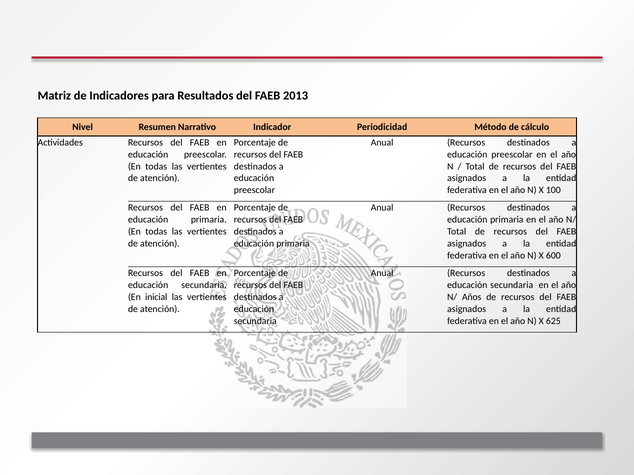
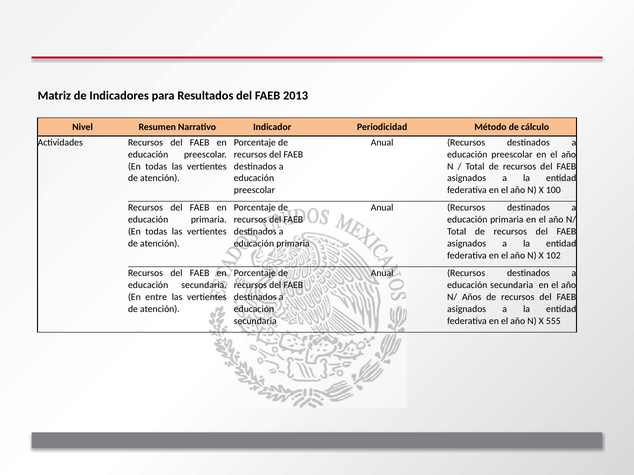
600: 600 -> 102
inicial: inicial -> entre
625: 625 -> 555
